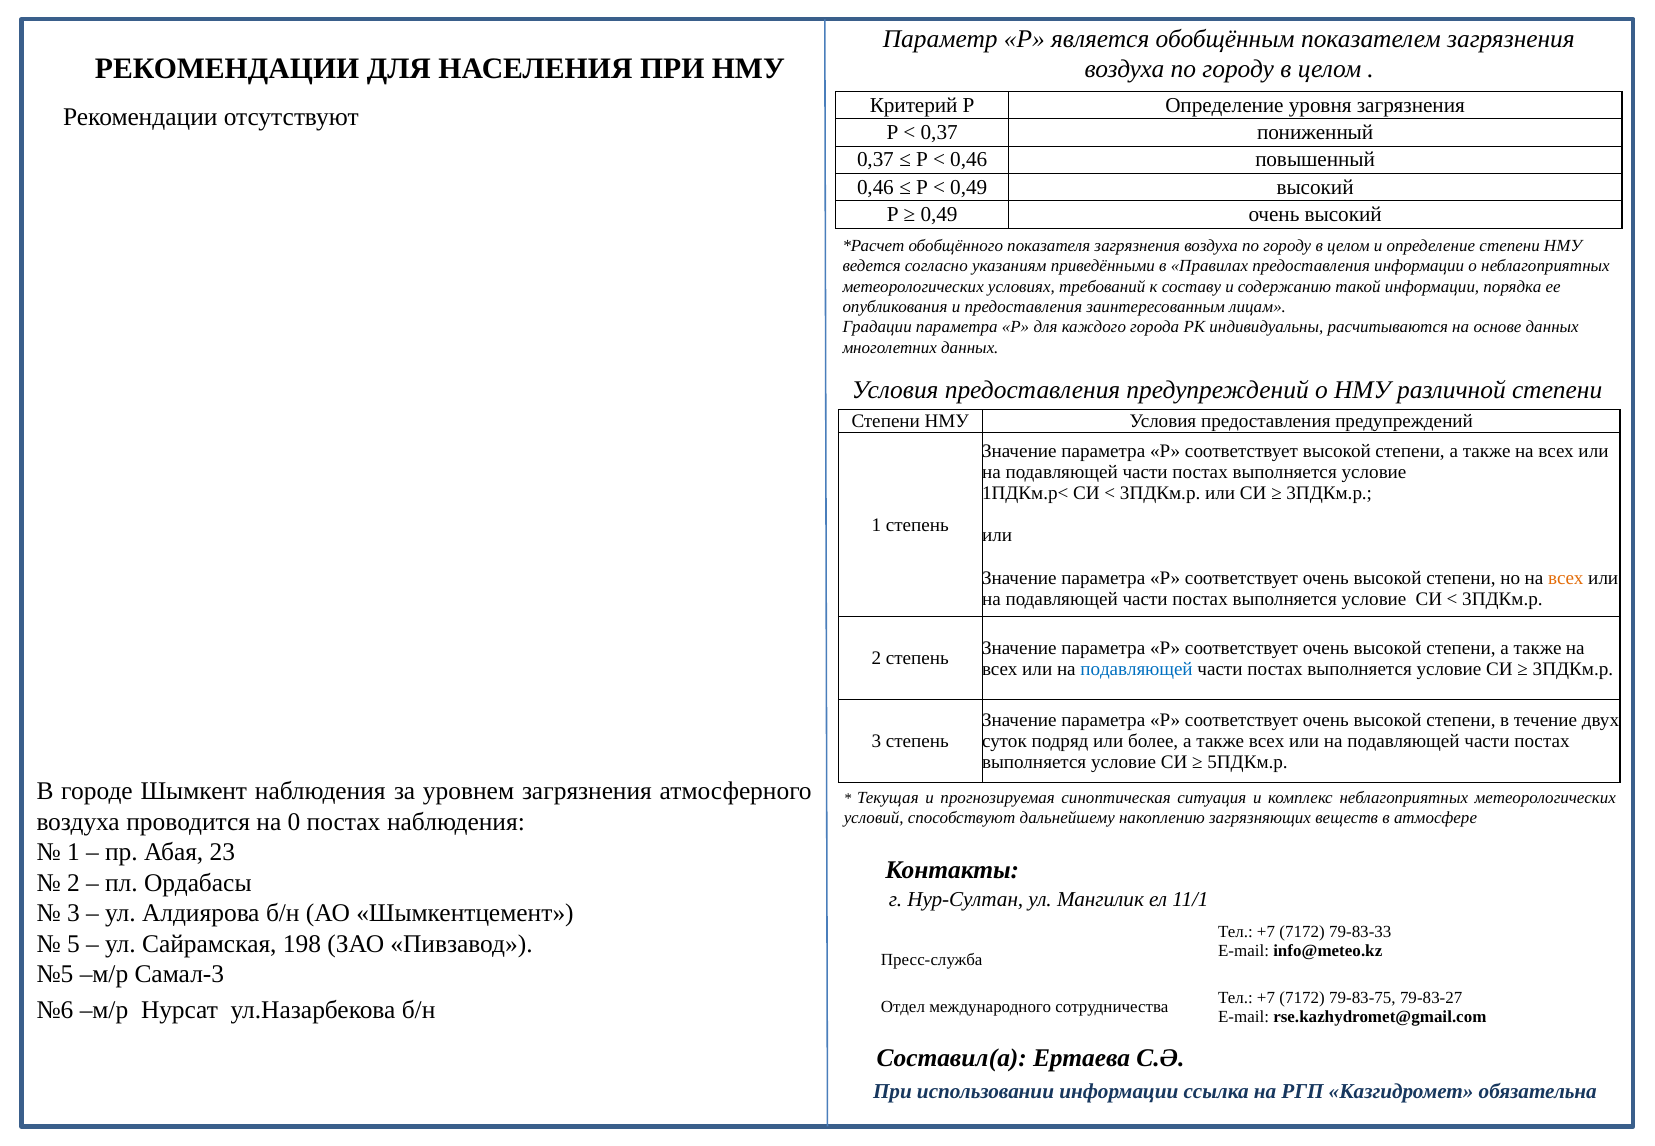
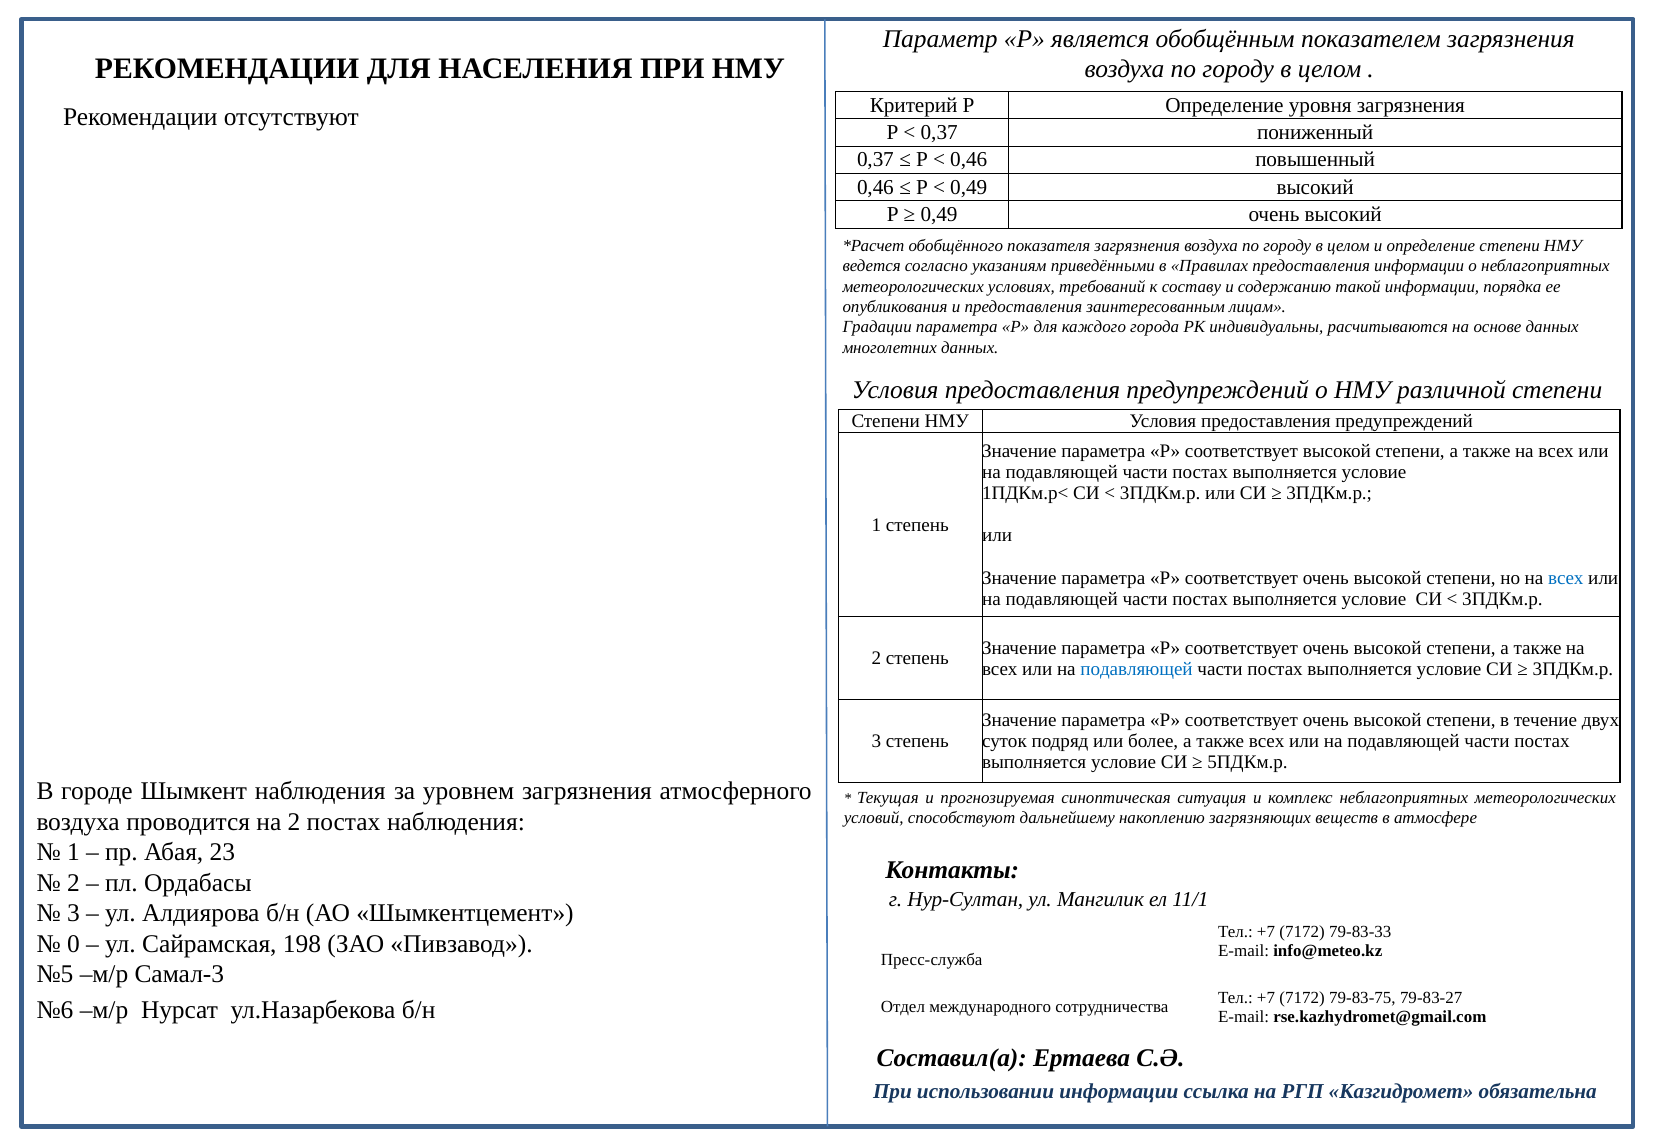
всех at (1566, 578) colour: orange -> blue
на 0: 0 -> 2
5: 5 -> 0
